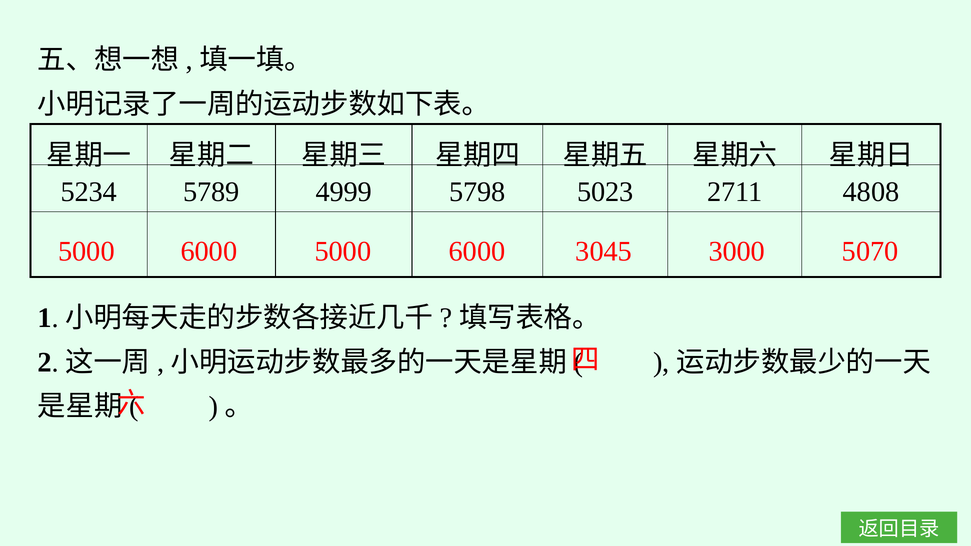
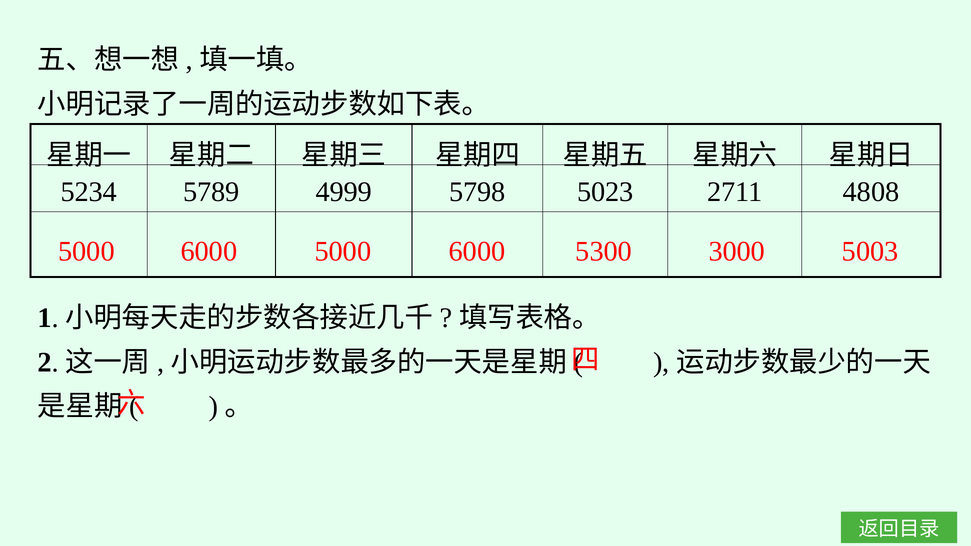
3045: 3045 -> 5300
5070: 5070 -> 5003
